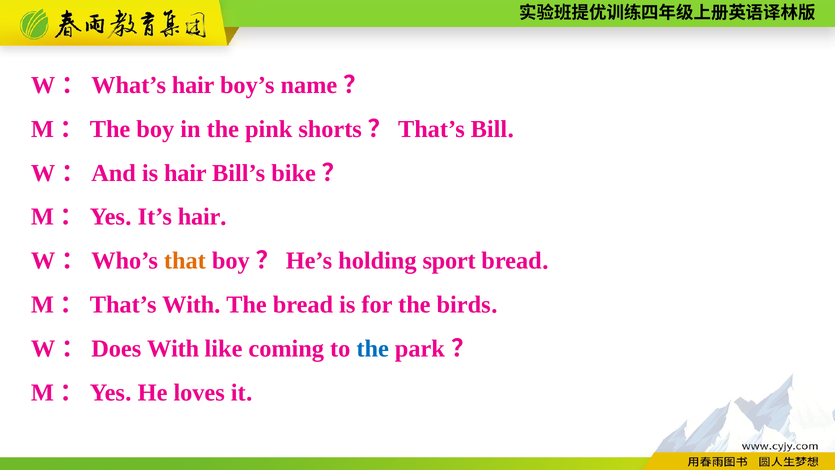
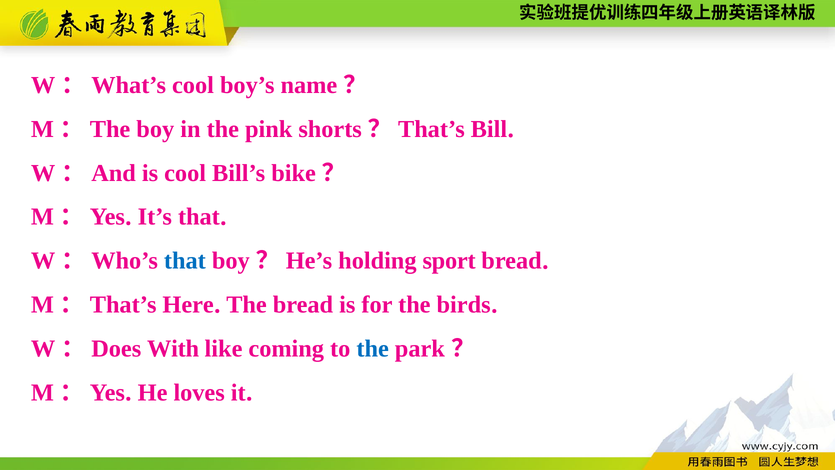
hair at (193, 85): hair -> cool
is hair: hair -> cool
It’s hair: hair -> that
that at (185, 261) colour: orange -> blue
With at (188, 305): With -> Here
